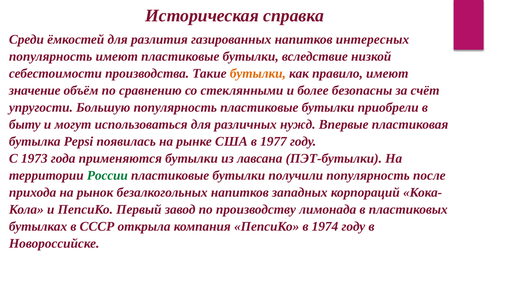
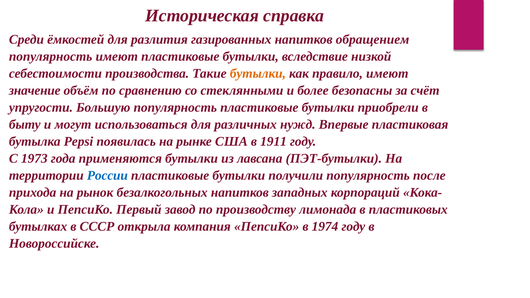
интересных: интересных -> обращением
1977: 1977 -> 1911
России colour: green -> blue
